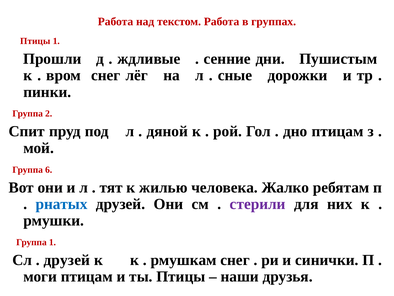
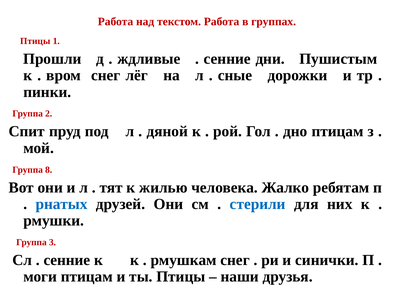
6: 6 -> 8
стерили colour: purple -> blue
Группа 1: 1 -> 3
друзей at (67, 260): друзей -> сенние
